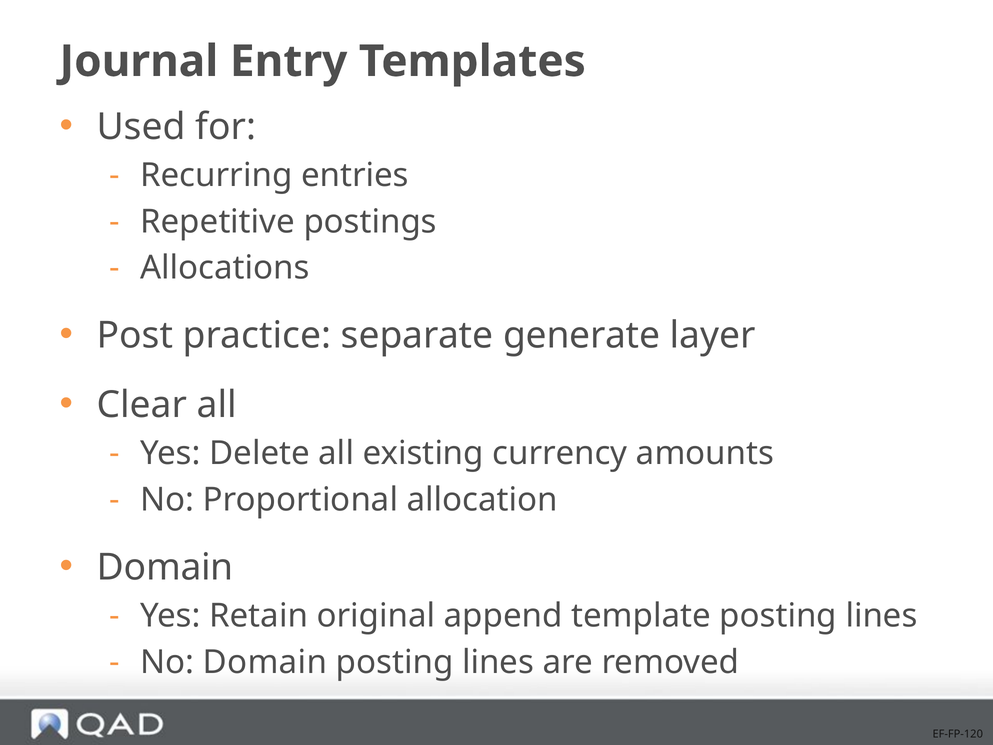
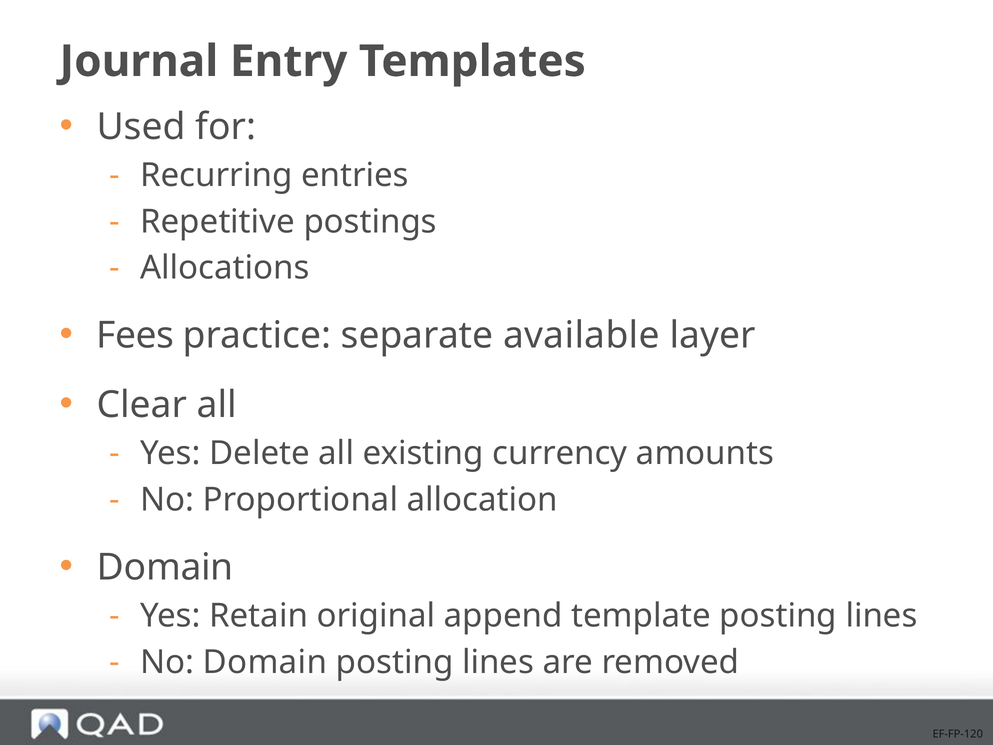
Post: Post -> Fees
generate: generate -> available
